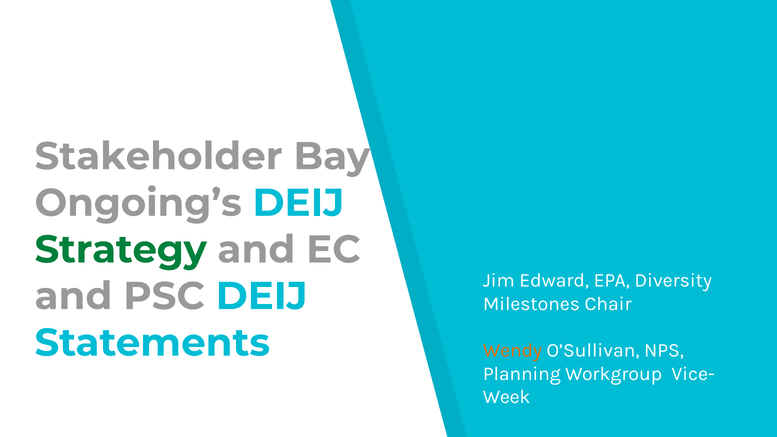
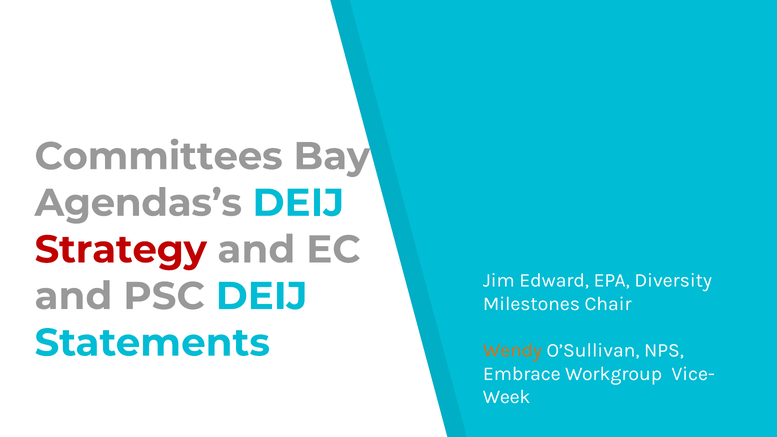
Stakeholder: Stakeholder -> Committees
Ongoing’s: Ongoing’s -> Agendas’s
Strategy colour: green -> red
Planning: Planning -> Embrace
